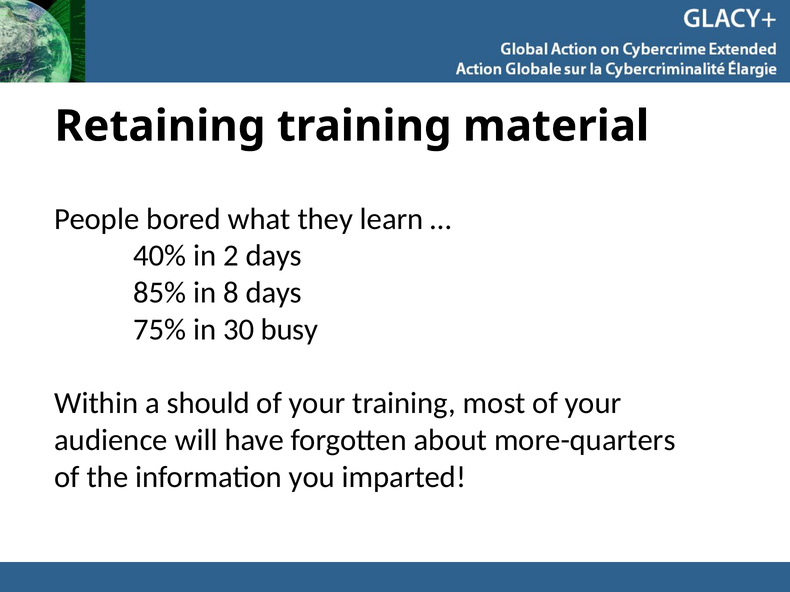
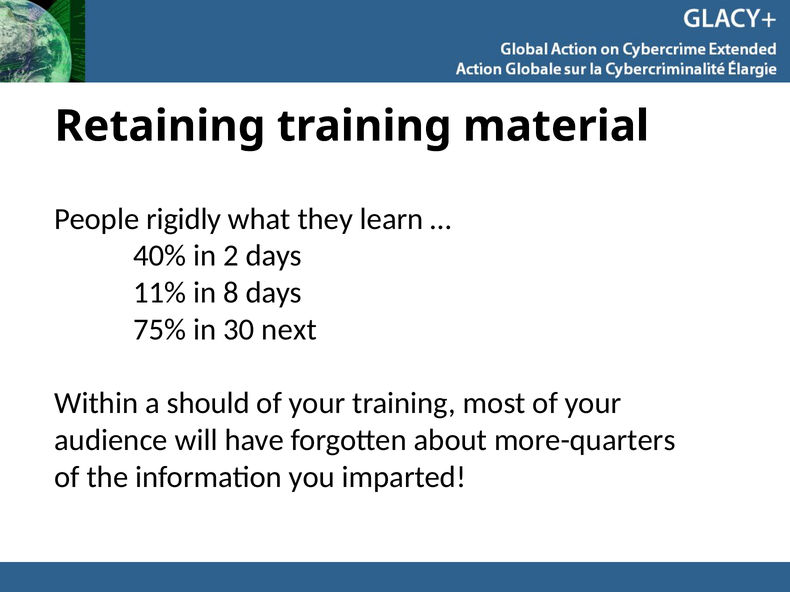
bored: bored -> rigidly
85%: 85% -> 11%
busy: busy -> next
